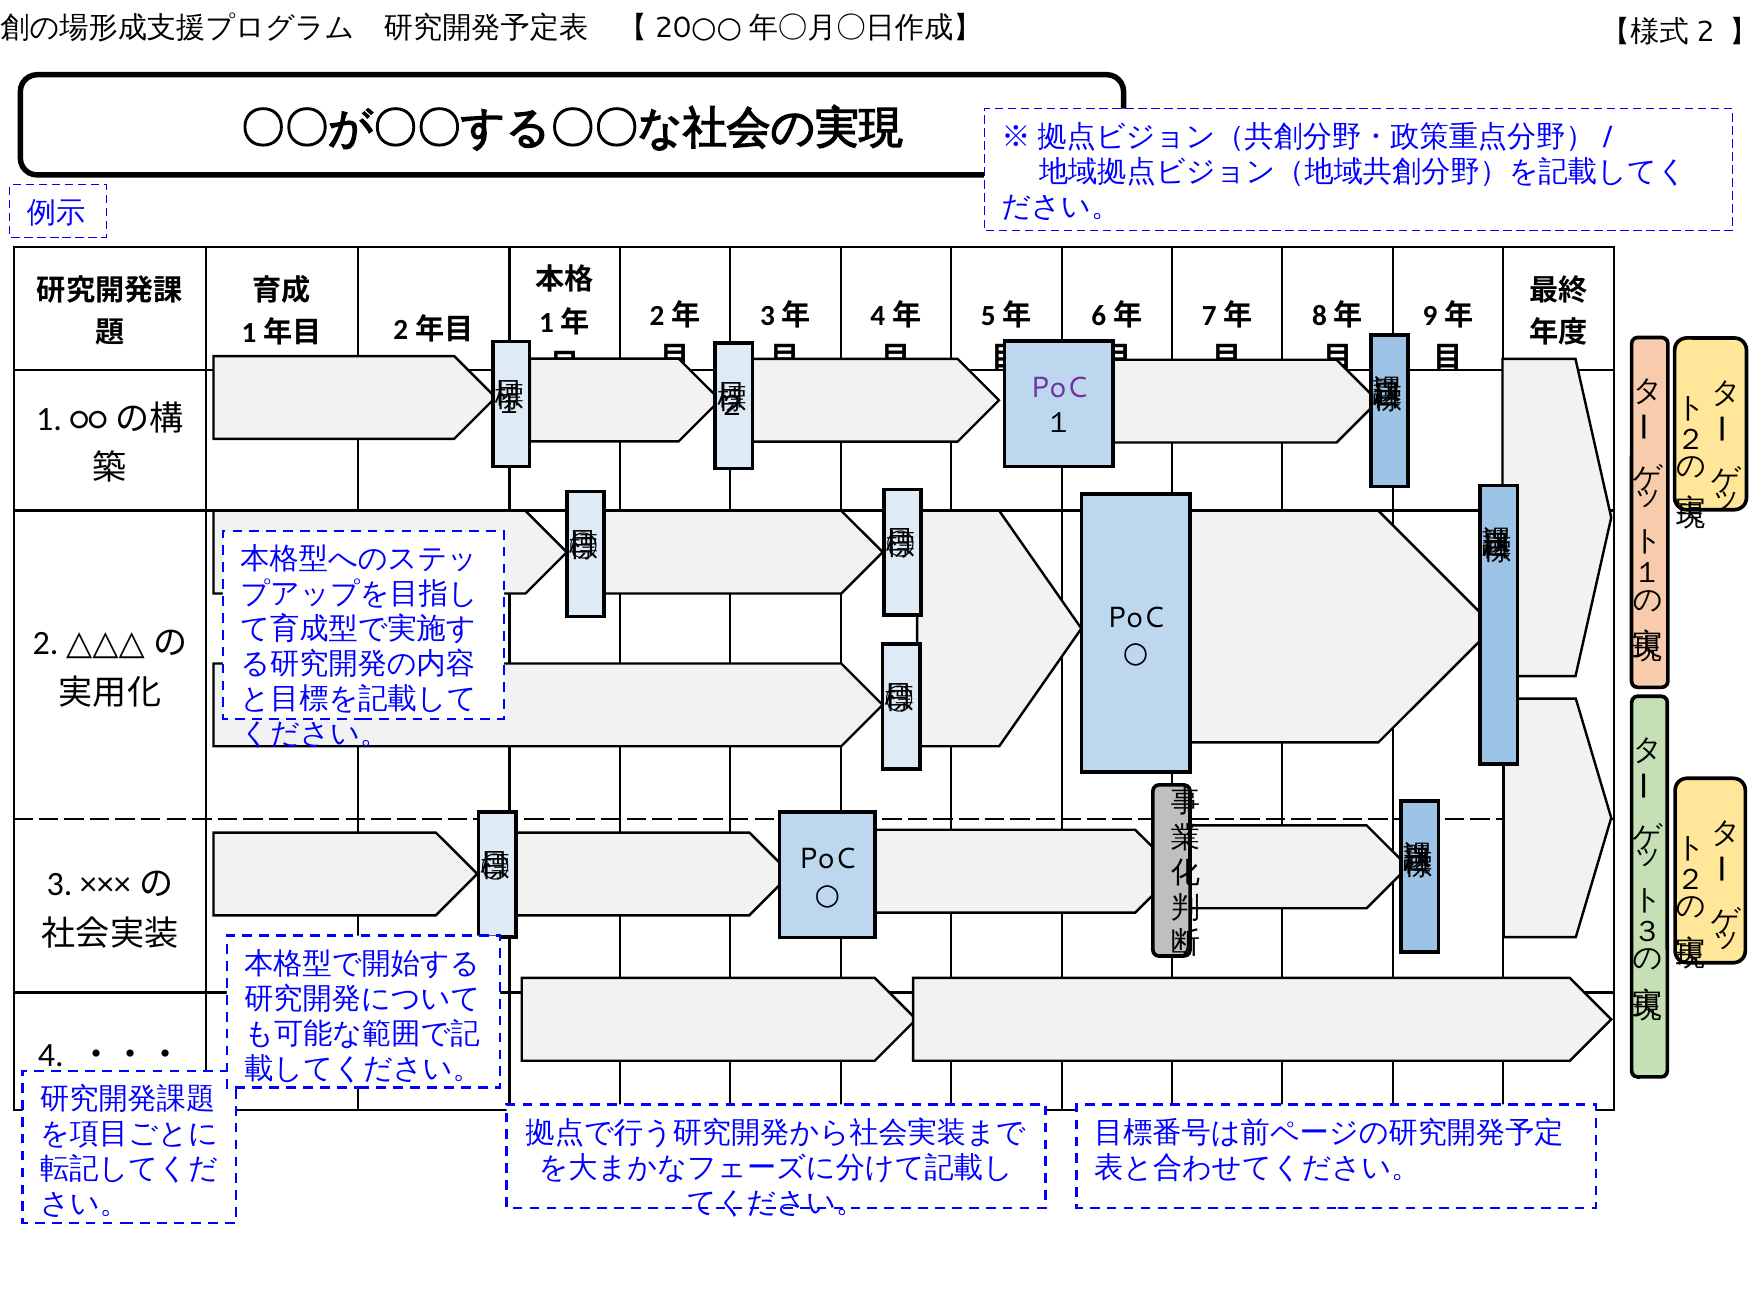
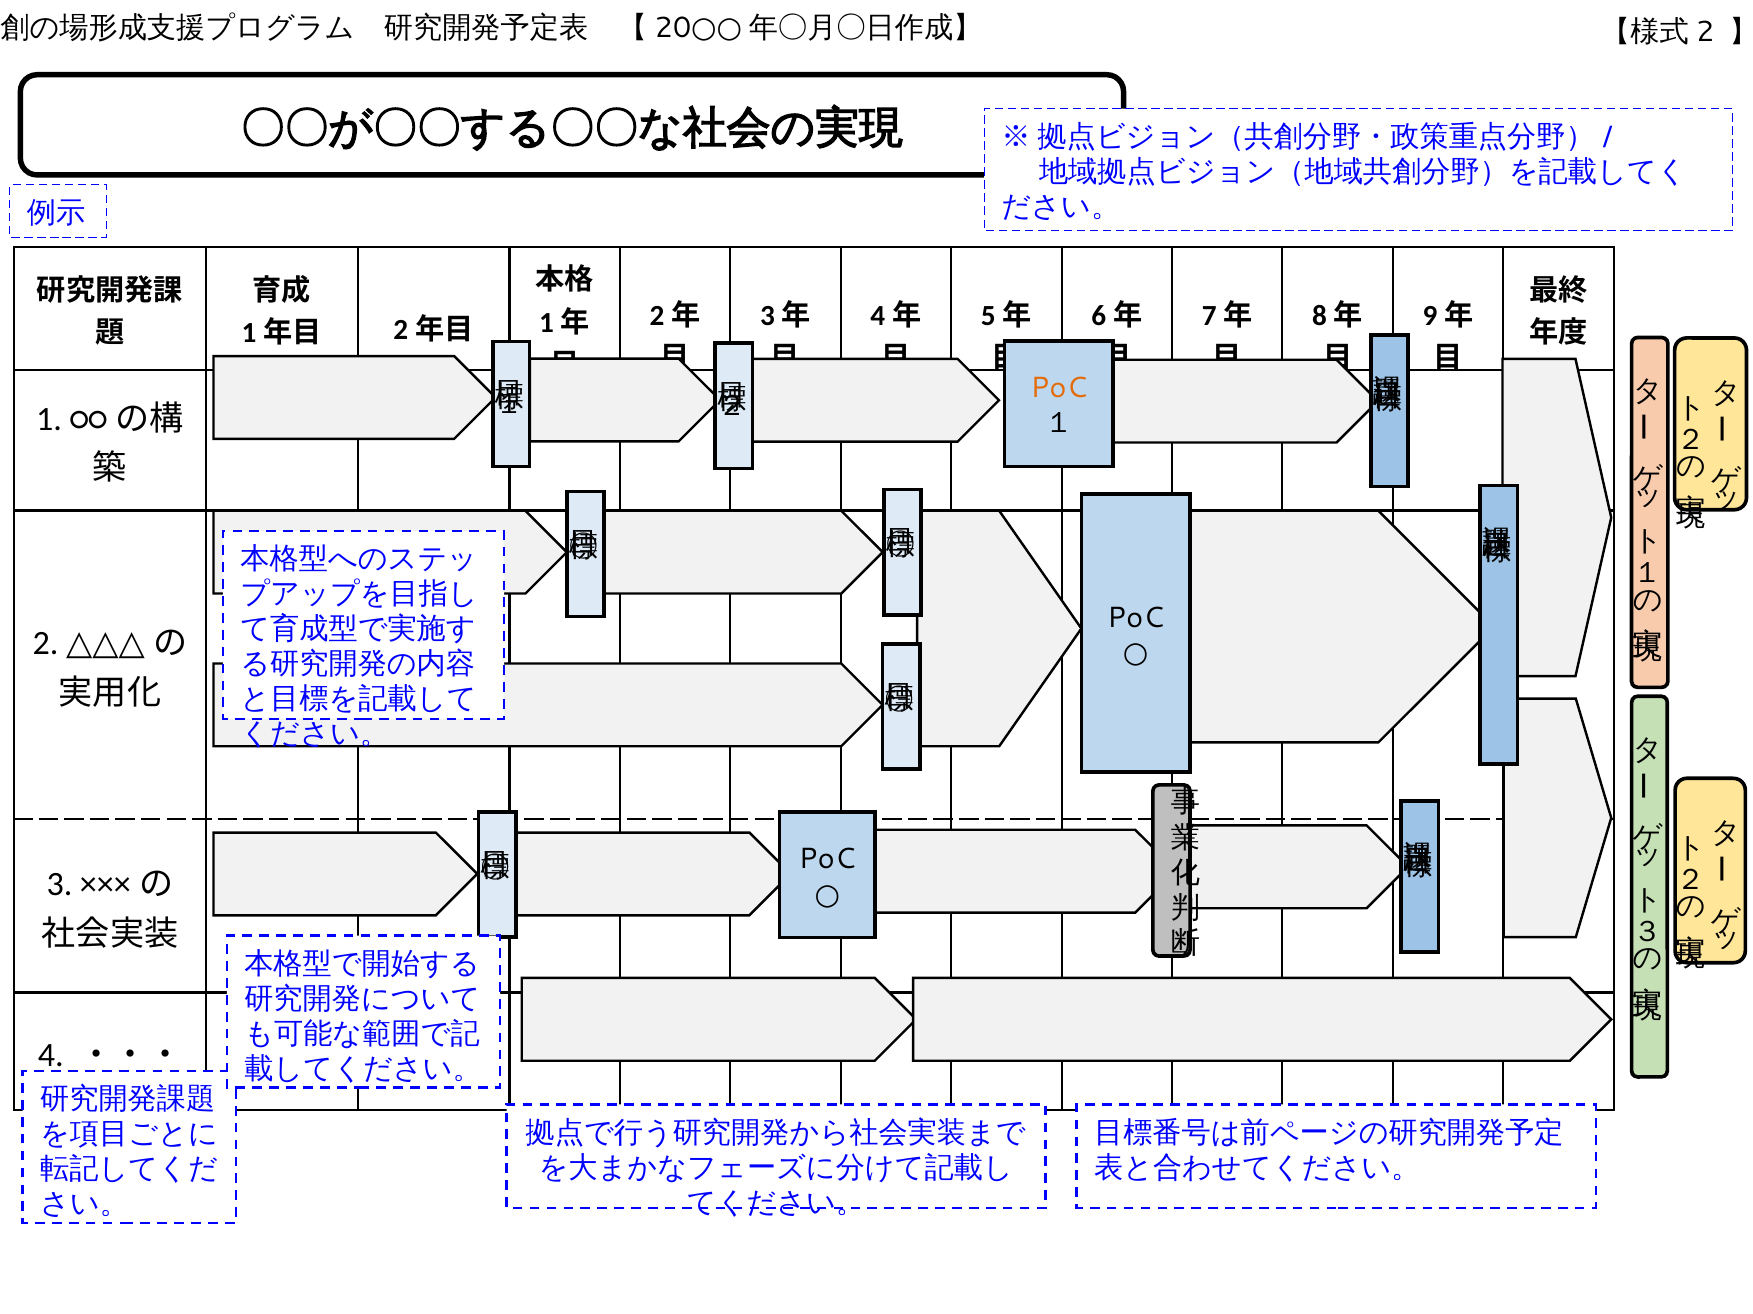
PoC at (1059, 388) colour: purple -> orange
